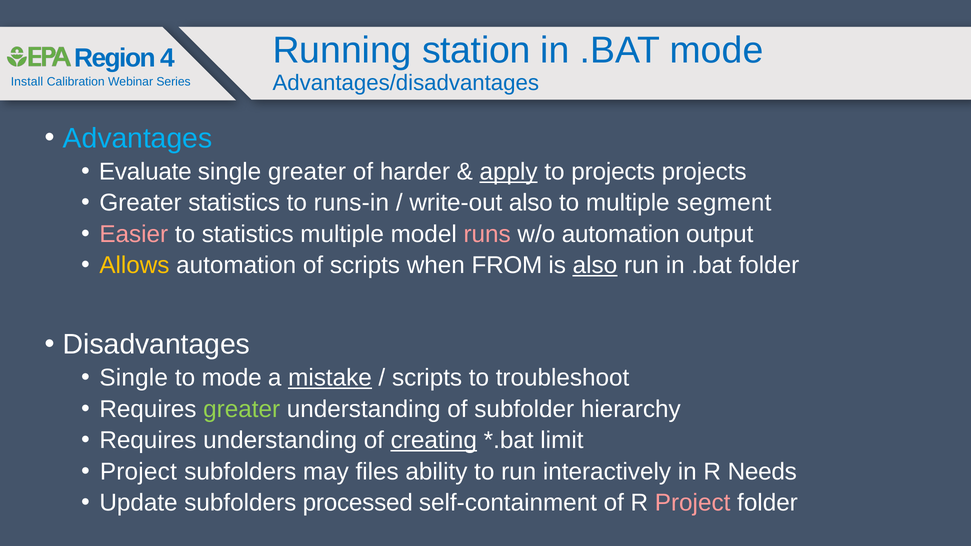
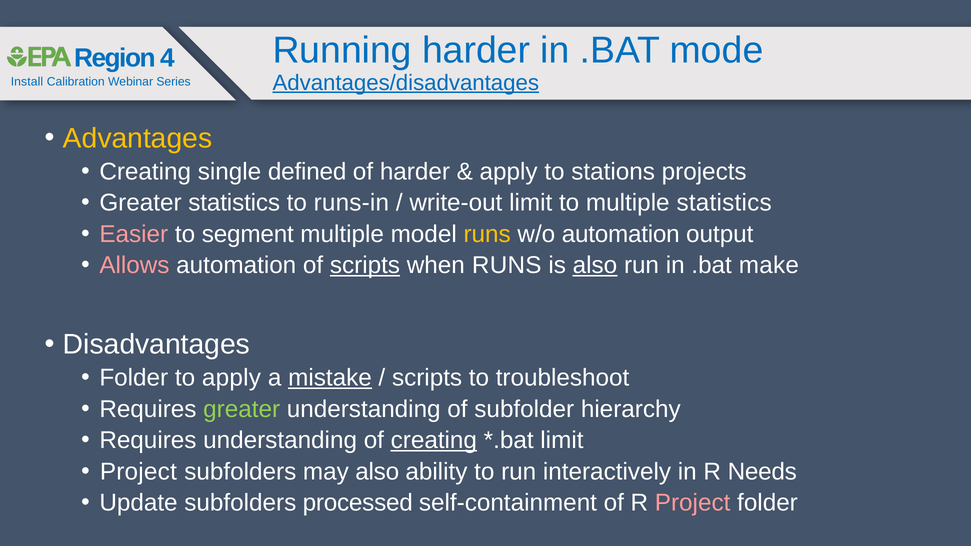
Running station: station -> harder
Advantages/disadvantages underline: none -> present
Advantages colour: light blue -> yellow
Evaluate at (145, 172): Evaluate -> Creating
single greater: greater -> defined
apply at (509, 172) underline: present -> none
to projects: projects -> stations
write-out also: also -> limit
multiple segment: segment -> statistics
to statistics: statistics -> segment
runs at (487, 234) colour: pink -> yellow
Allows colour: yellow -> pink
scripts at (365, 265) underline: none -> present
when FROM: FROM -> RUNS
.bat folder: folder -> make
Single at (134, 378): Single -> Folder
to mode: mode -> apply
may files: files -> also
